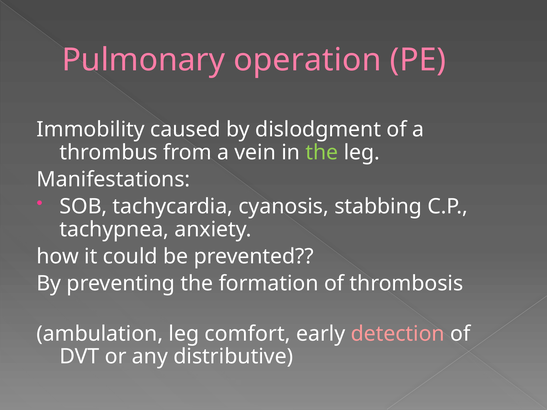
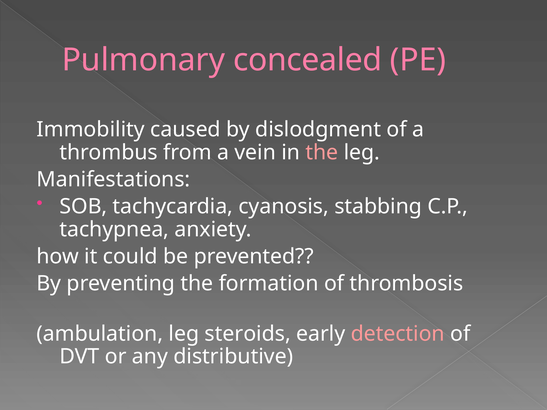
operation: operation -> concealed
the at (322, 153) colour: light green -> pink
comfort: comfort -> steroids
